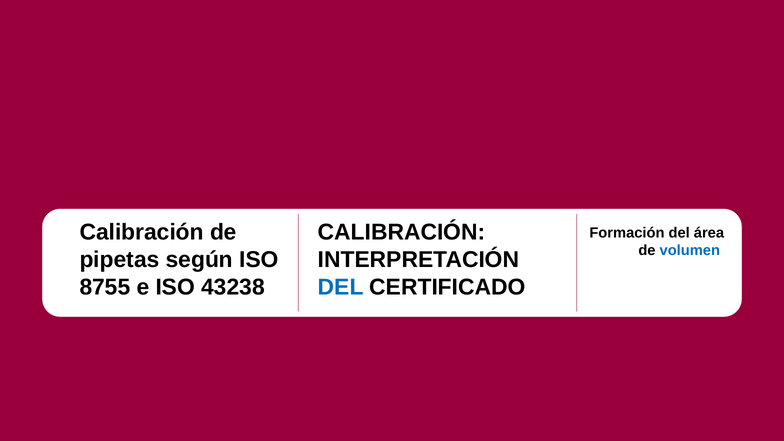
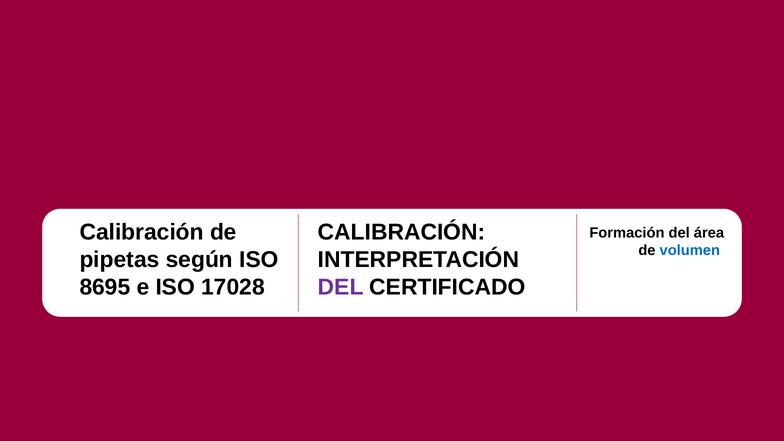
8755: 8755 -> 8695
43238: 43238 -> 17028
DEL at (341, 287) colour: blue -> purple
